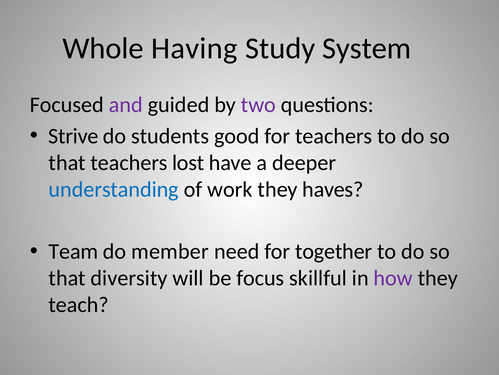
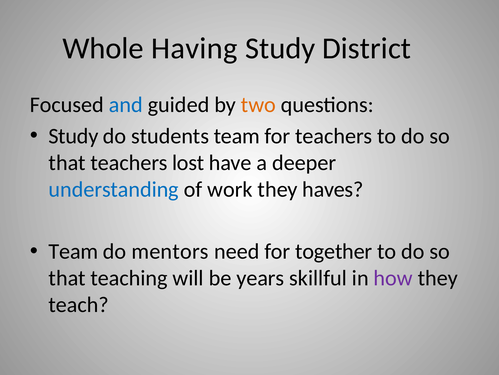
System: System -> District
and colour: purple -> blue
two colour: purple -> orange
Strive at (73, 136): Strive -> Study
students good: good -> team
member: member -> mentors
diversity: diversity -> teaching
focus: focus -> years
